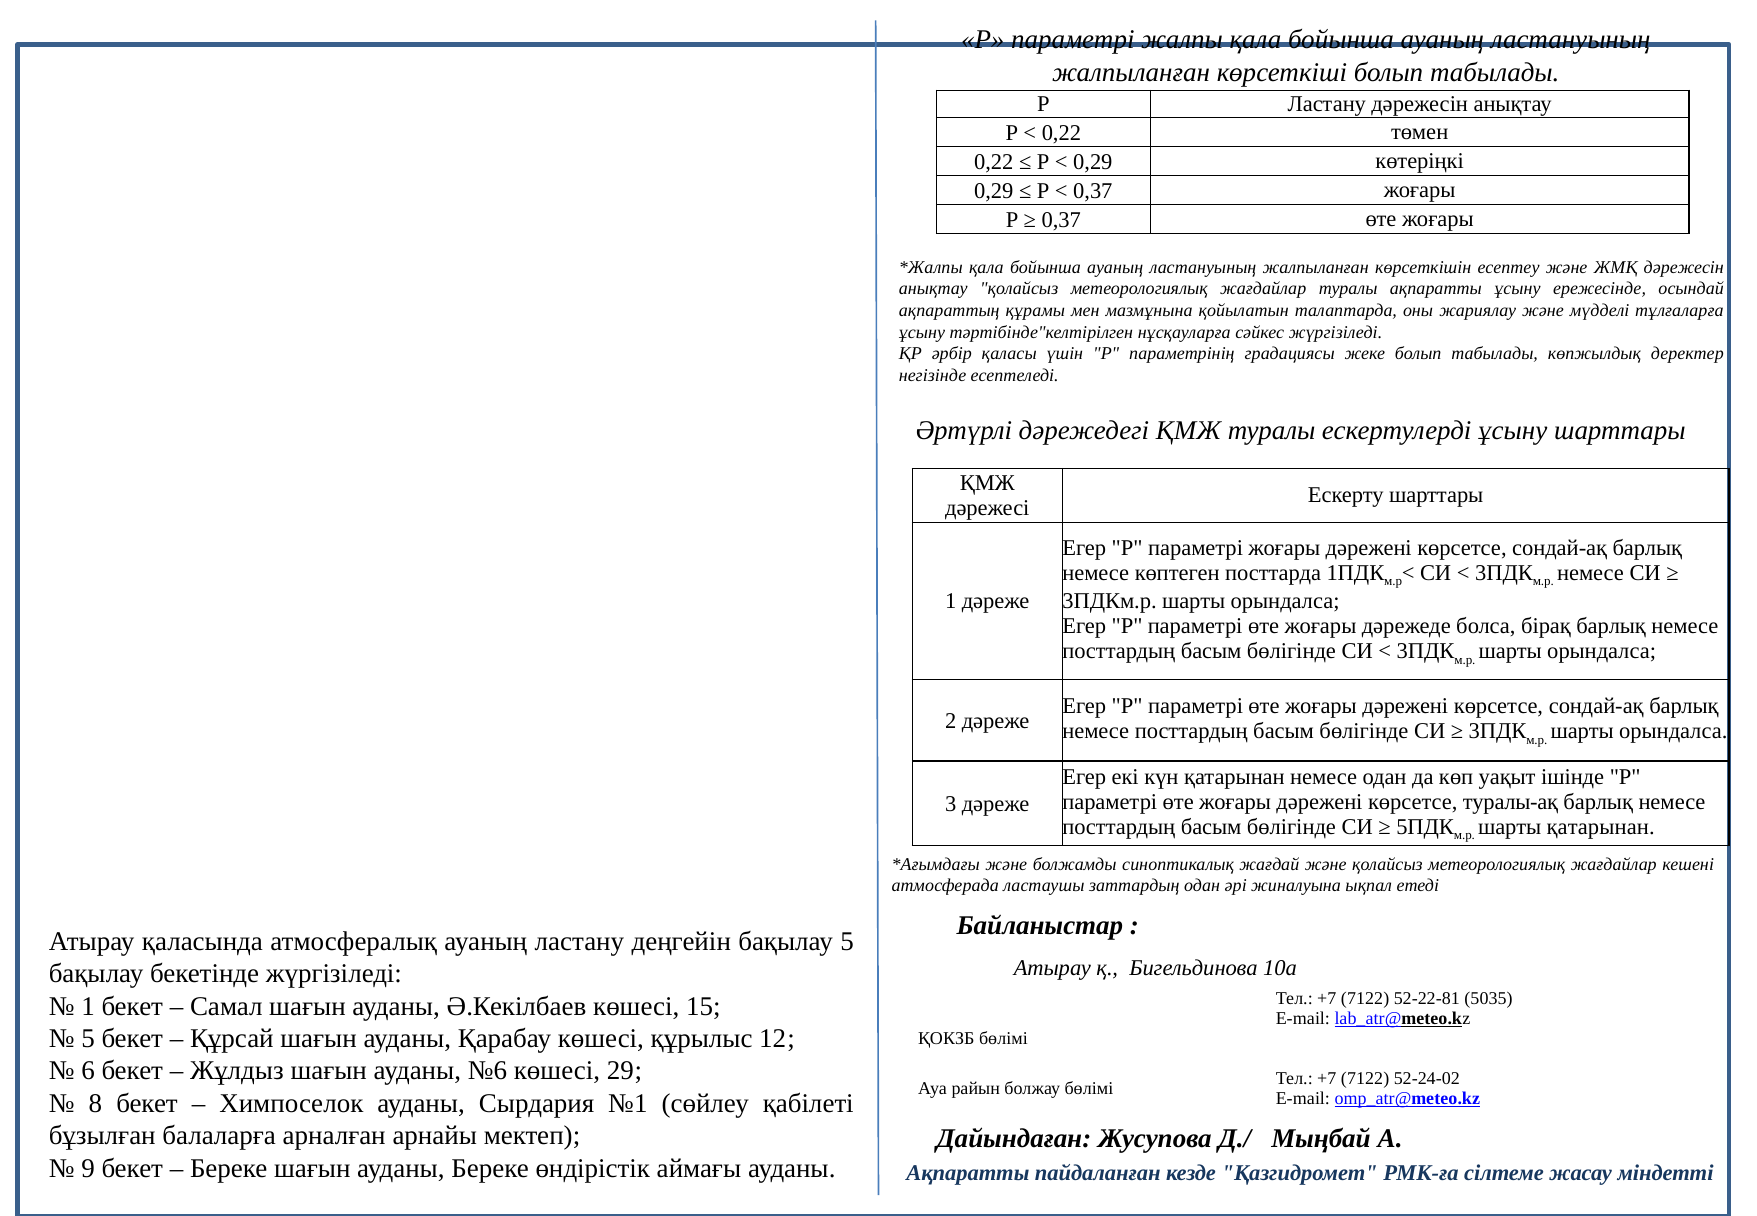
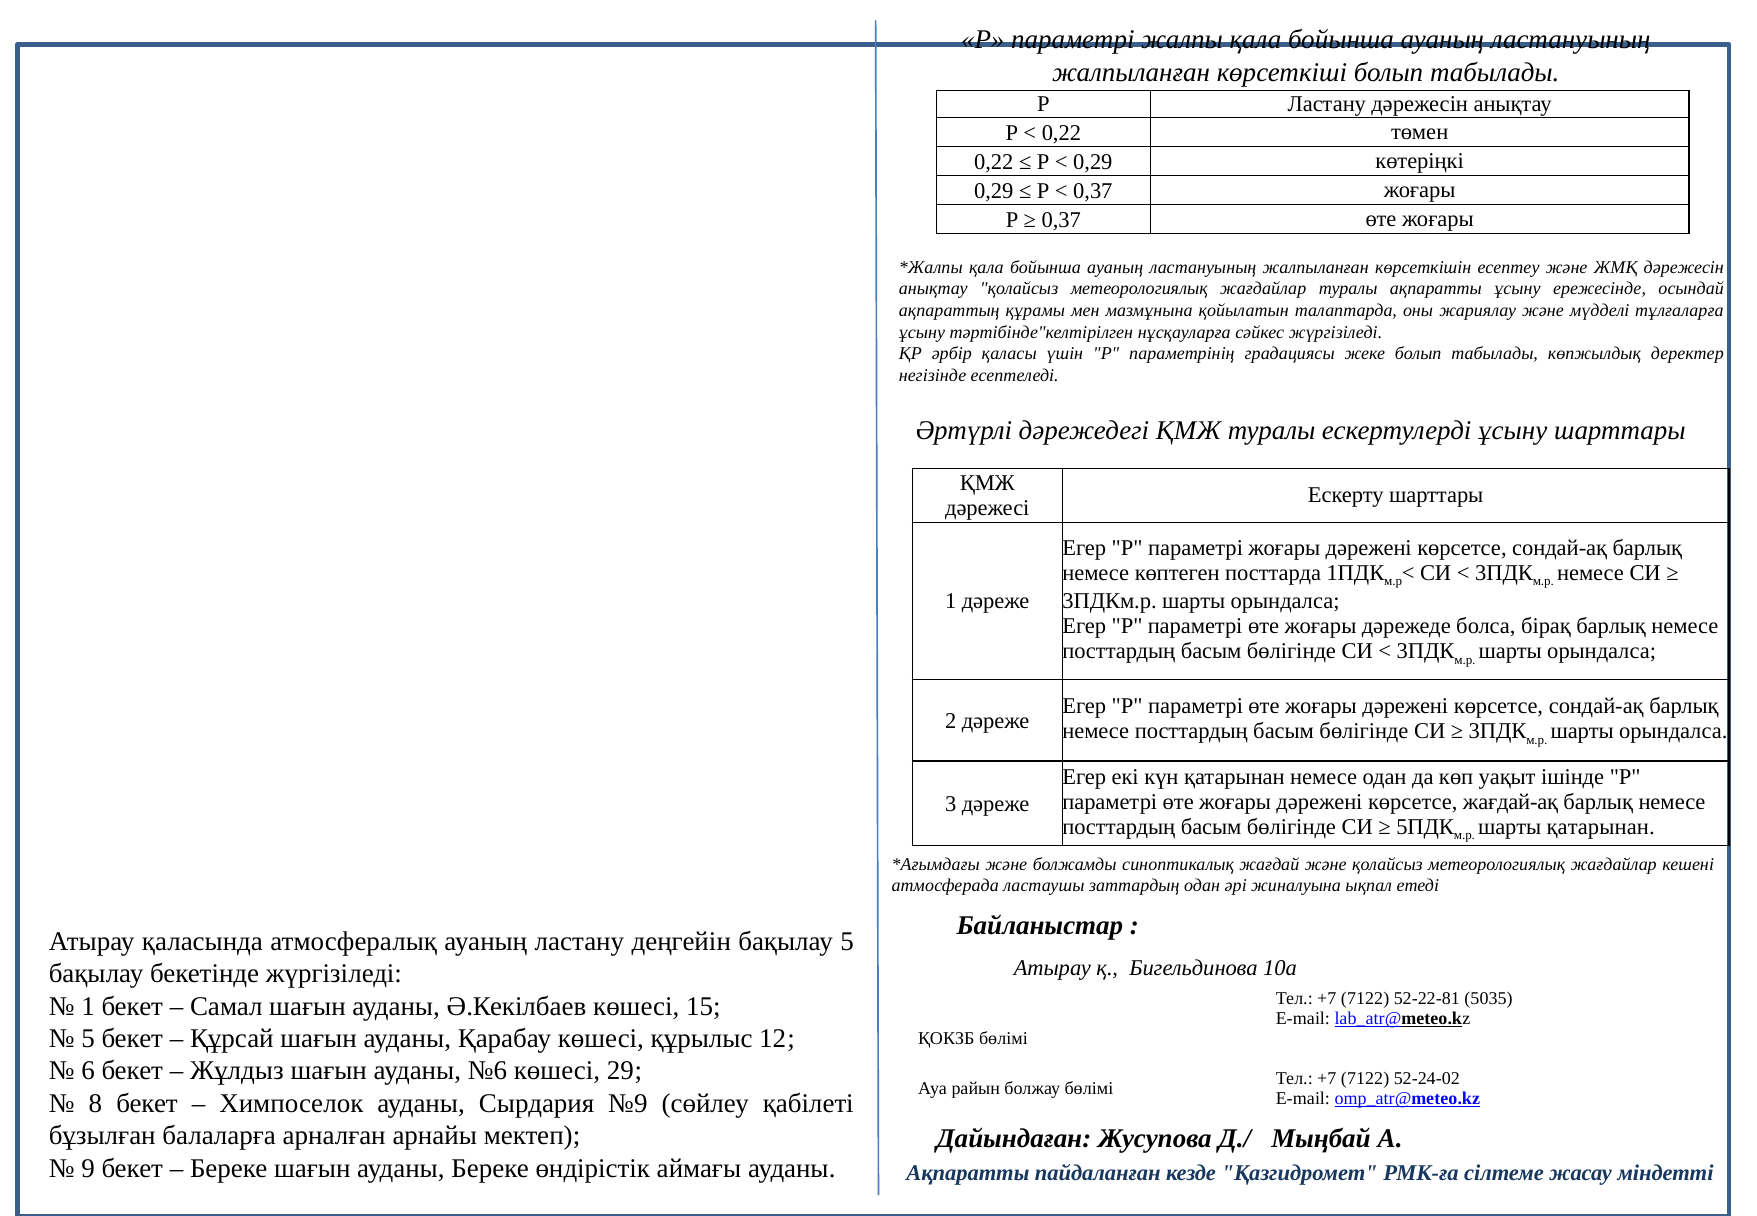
туралы-ақ: туралы-ақ -> жағдай-ақ
№1: №1 -> №9
